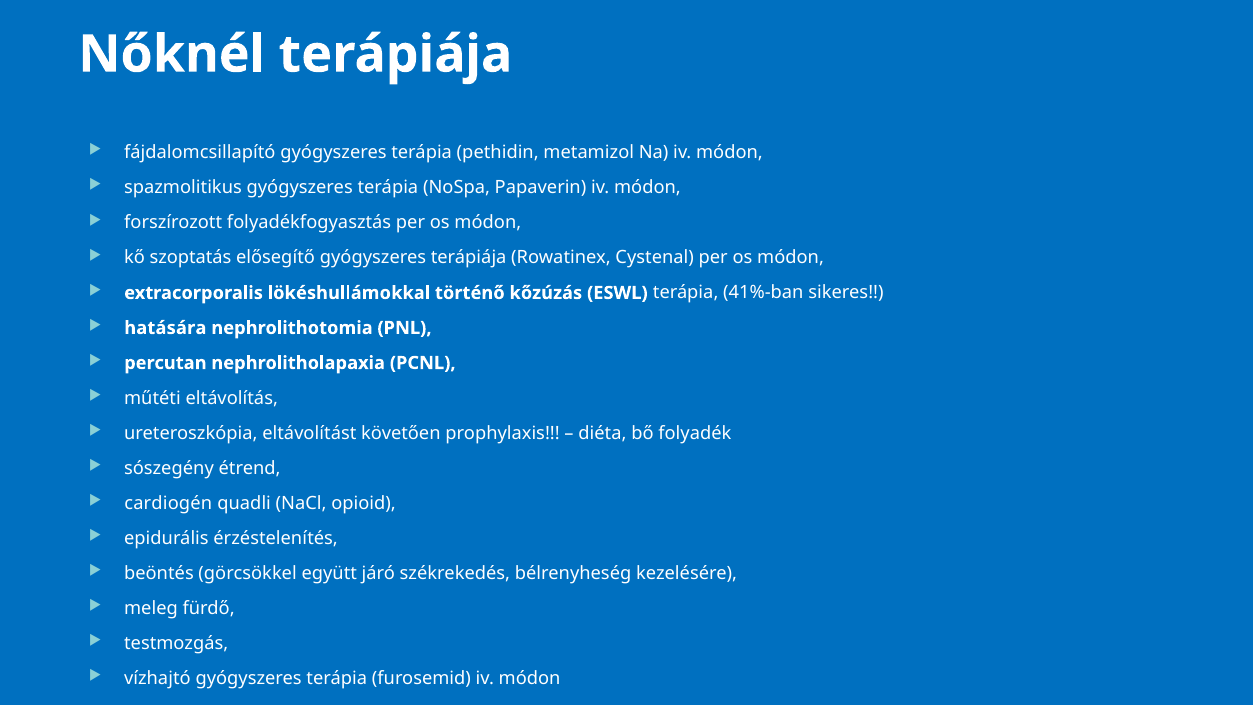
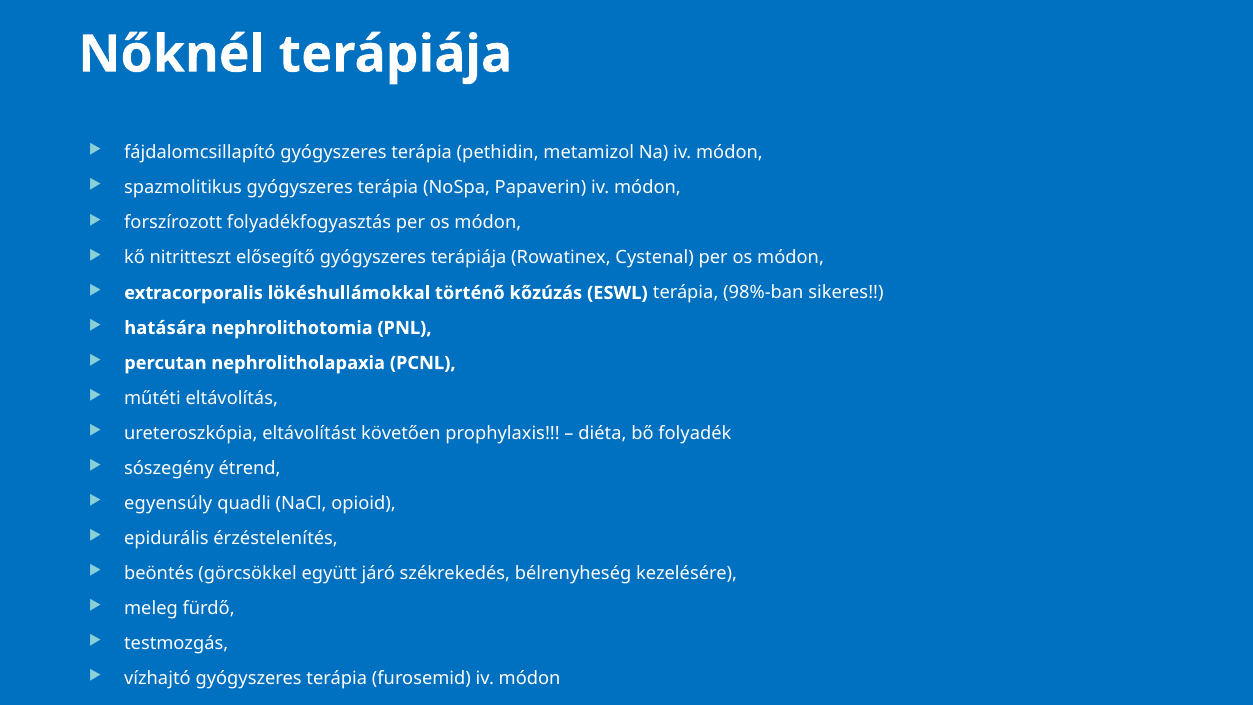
szoptatás: szoptatás -> nitritteszt
41%-ban: 41%-ban -> 98%-ban
cardiogén: cardiogén -> egyensúly
